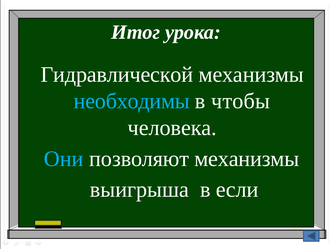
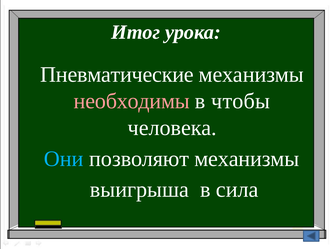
Гидравлической: Гидравлической -> Пневматические
необходимы colour: light blue -> pink
если: если -> сила
